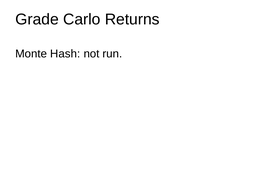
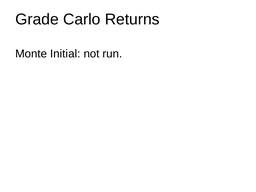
Hash: Hash -> Initial
